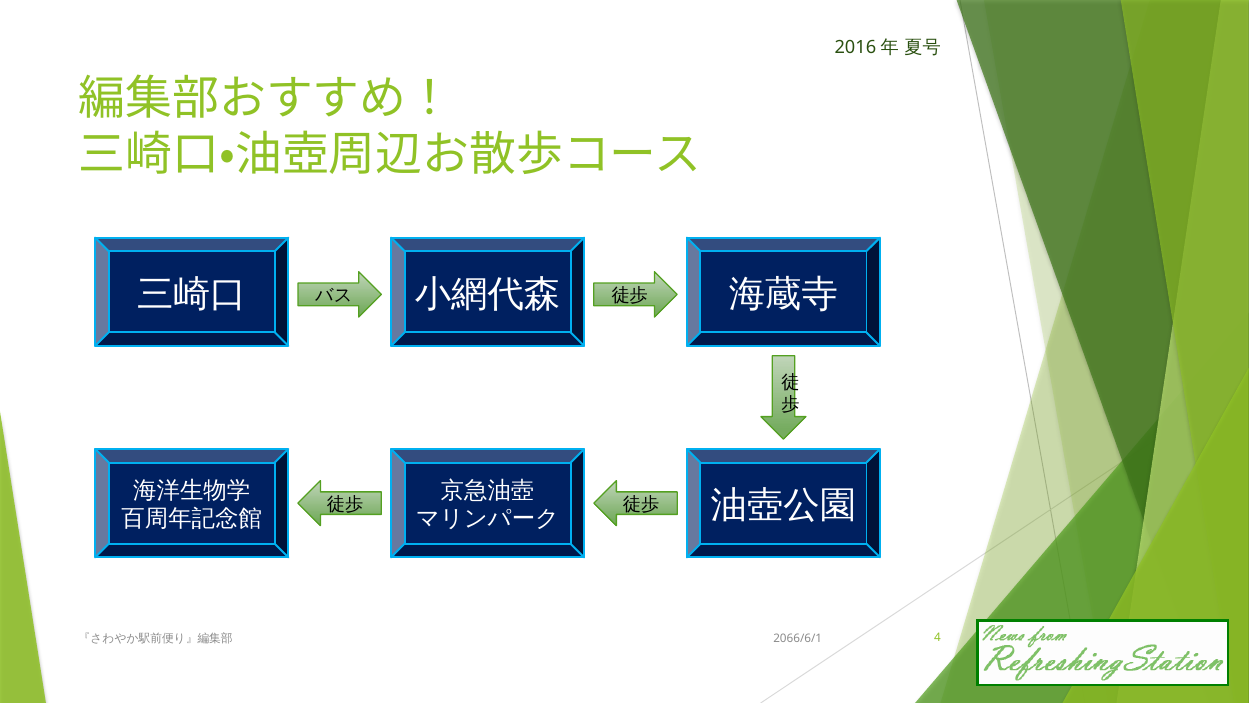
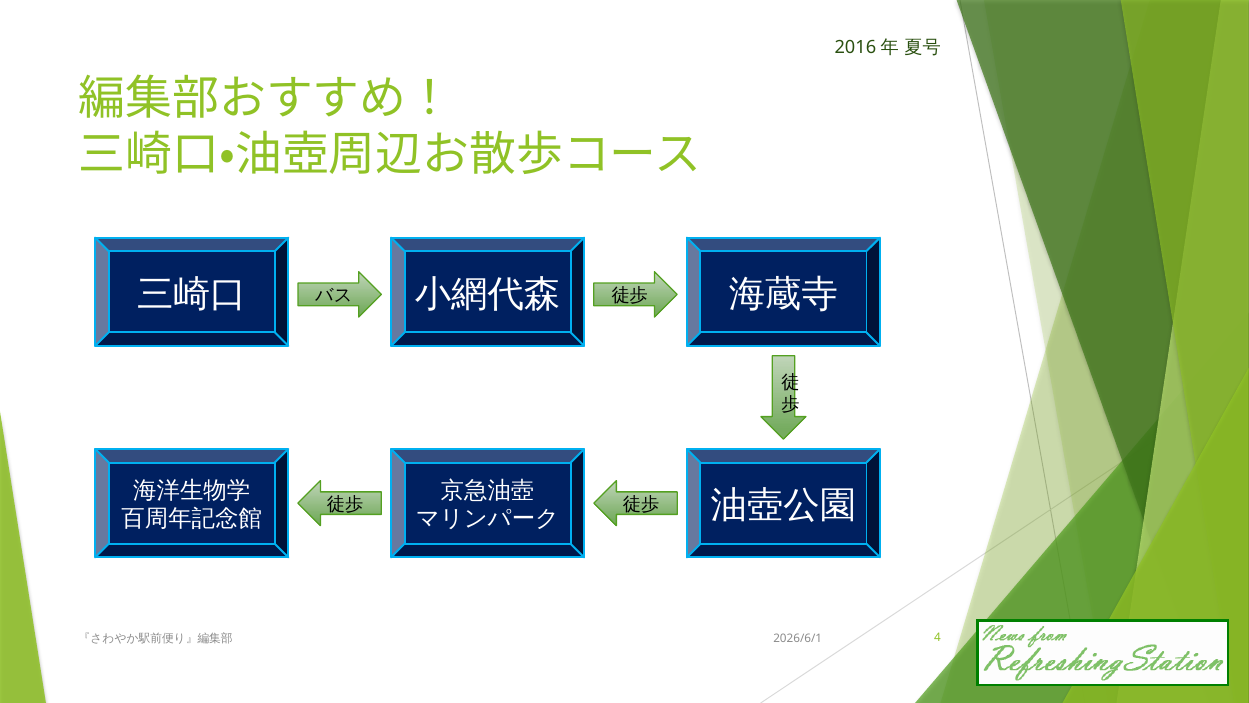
2066/6/1: 2066/6/1 -> 2026/6/1
